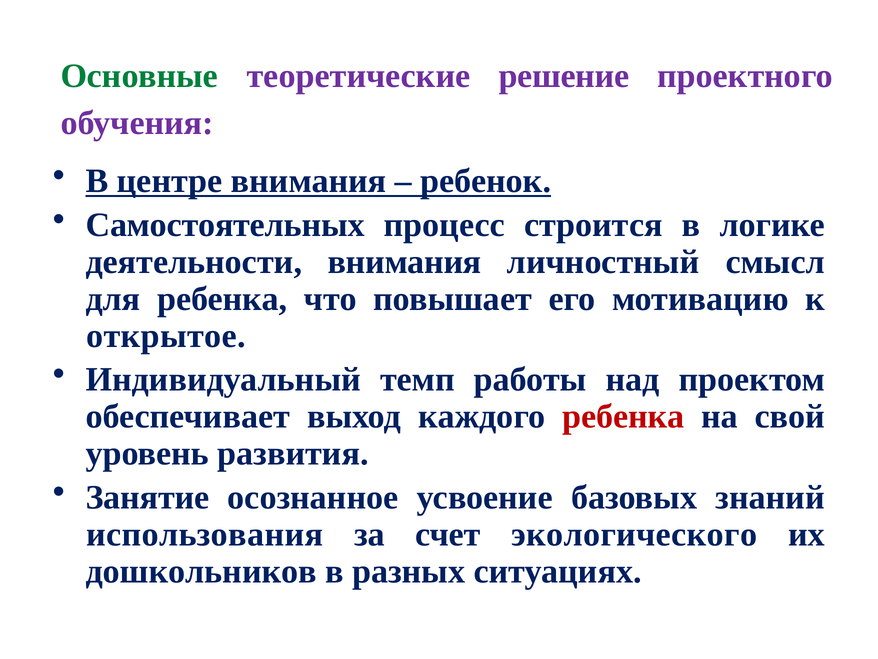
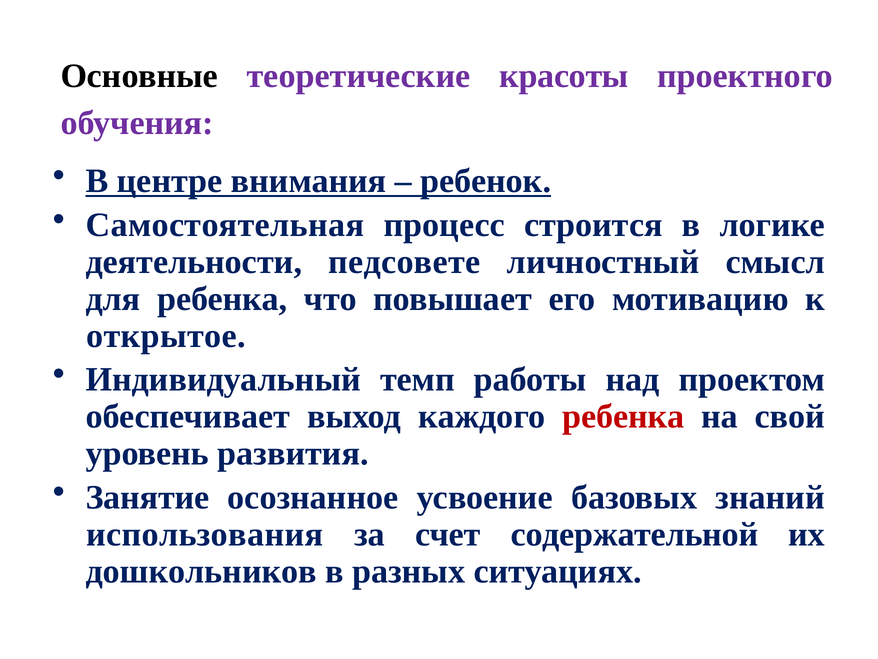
Основные colour: green -> black
решение: решение -> красоты
Самостоятельных: Самостоятельных -> Самостоятельная
деятельности внимания: внимания -> педсовете
экологического: экологического -> содержательной
